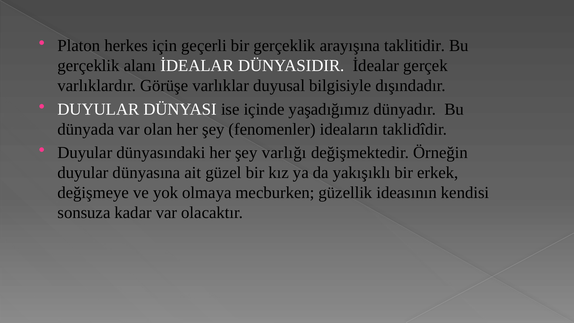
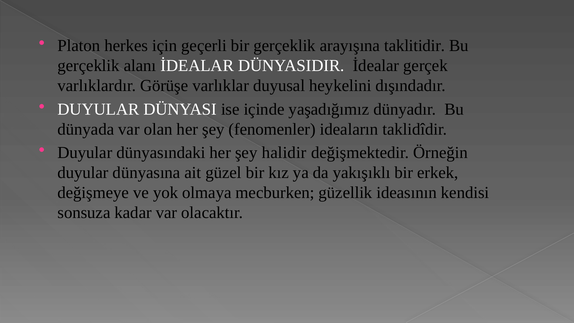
bilgisiyle: bilgisiyle -> heykelini
varlığı: varlığı -> halidir
